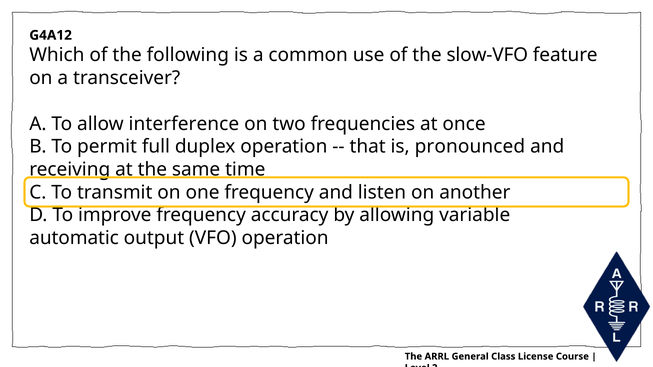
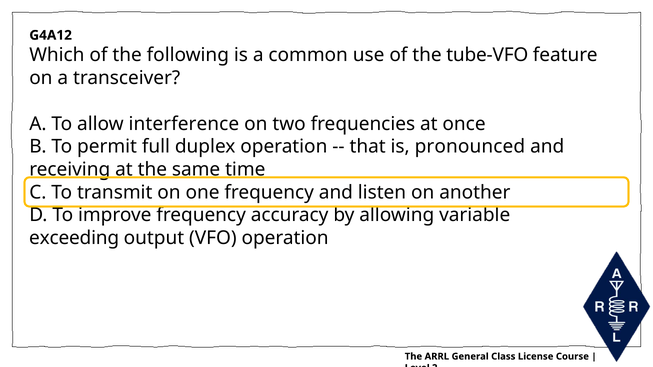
slow-VFO: slow-VFO -> tube-VFO
automatic: automatic -> exceeding
